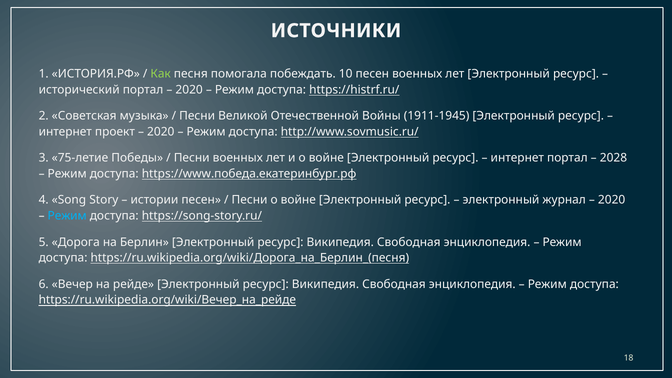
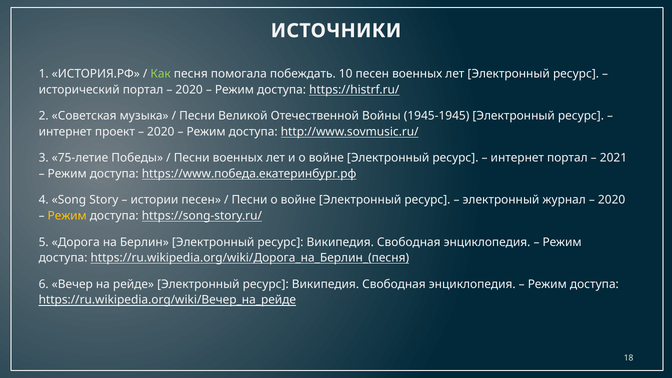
1911-1945: 1911-1945 -> 1945-1945
2028: 2028 -> 2021
Режим at (67, 216) colour: light blue -> yellow
